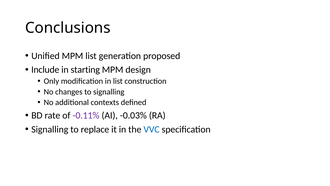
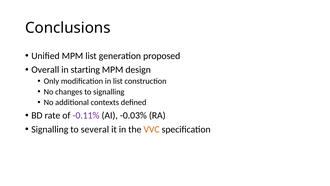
Include: Include -> Overall
replace: replace -> several
VVC colour: blue -> orange
